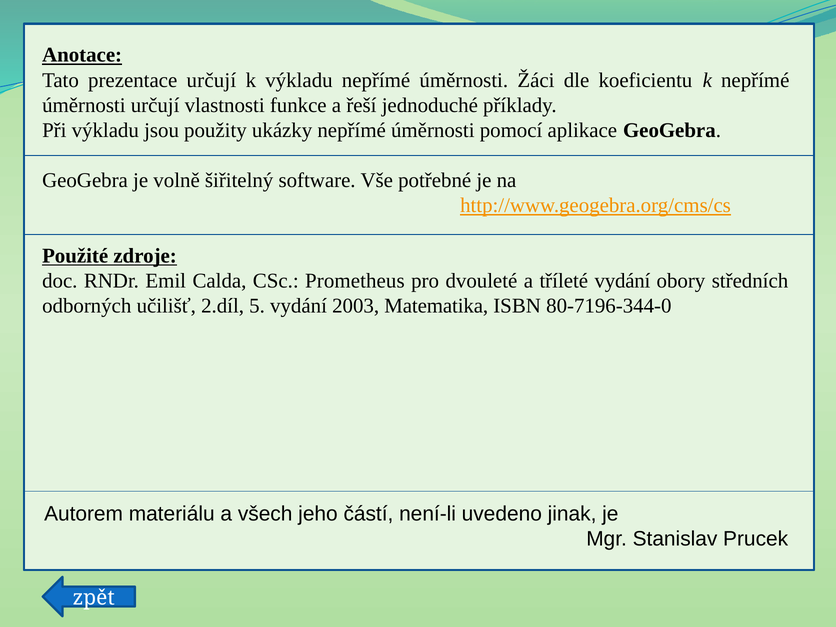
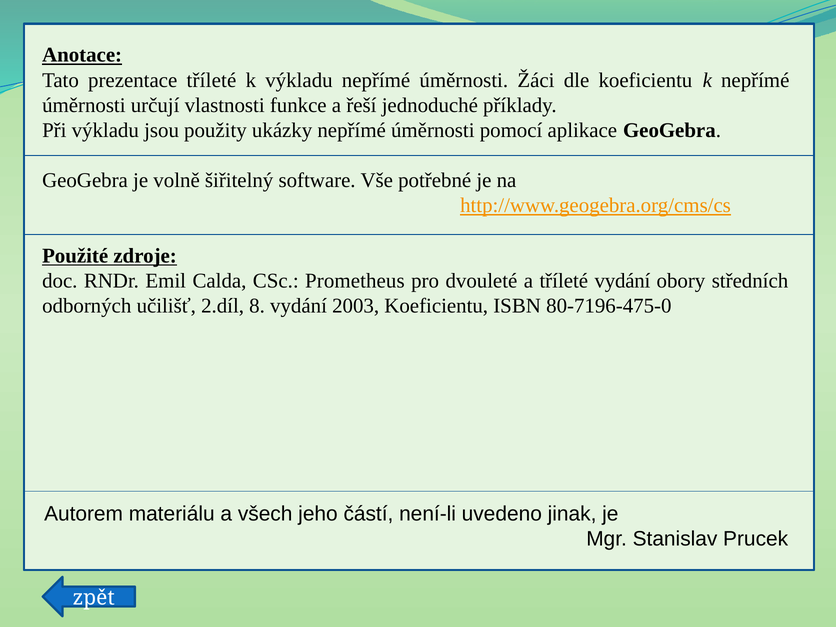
prezentace určují: určují -> tříleté
5: 5 -> 8
2003 Matematika: Matematika -> Koeficientu
80-7196-344-0: 80-7196-344-0 -> 80-7196-475-0
